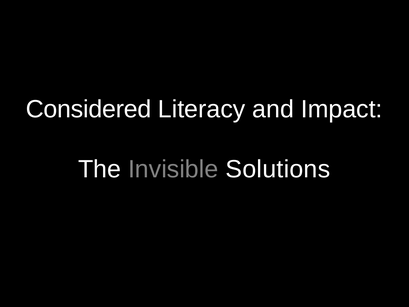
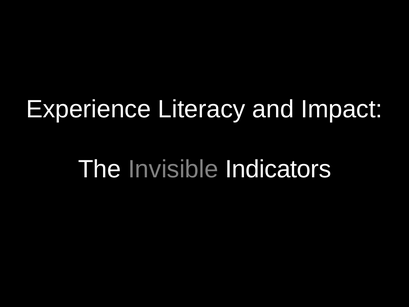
Considered: Considered -> Experience
Solutions: Solutions -> Indicators
